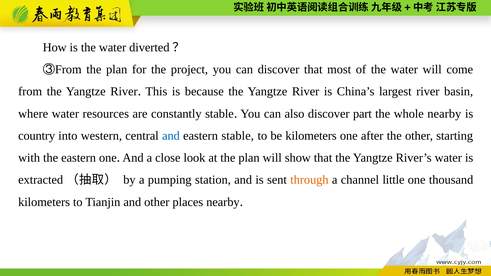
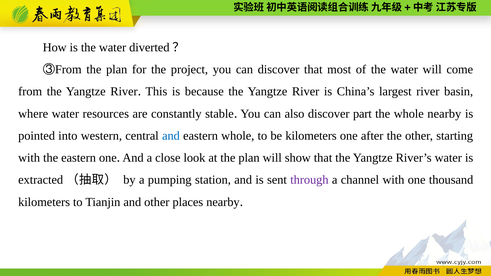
country: country -> pointed
eastern stable: stable -> whole
through colour: orange -> purple
channel little: little -> with
